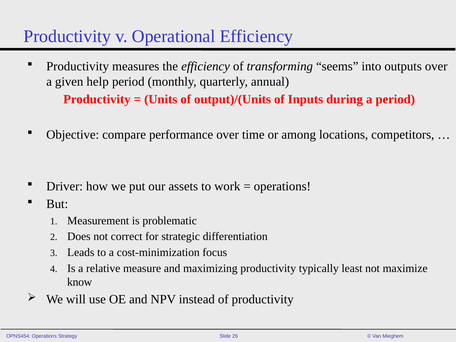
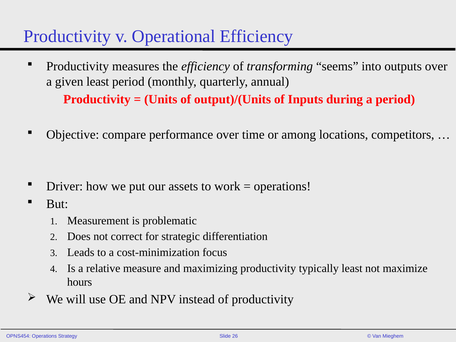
given help: help -> least
know: know -> hours
